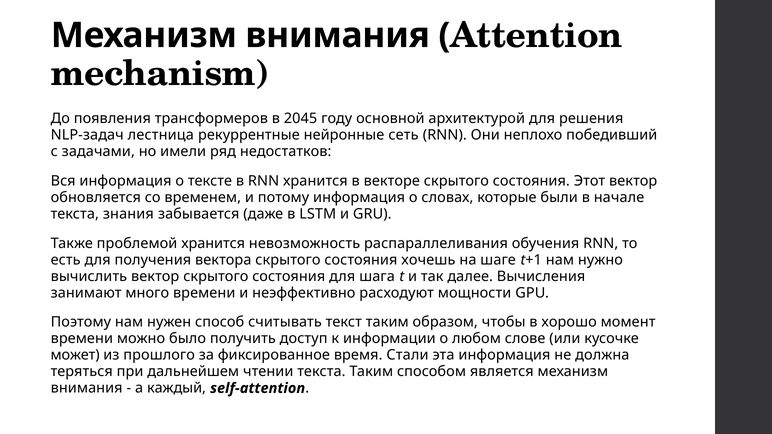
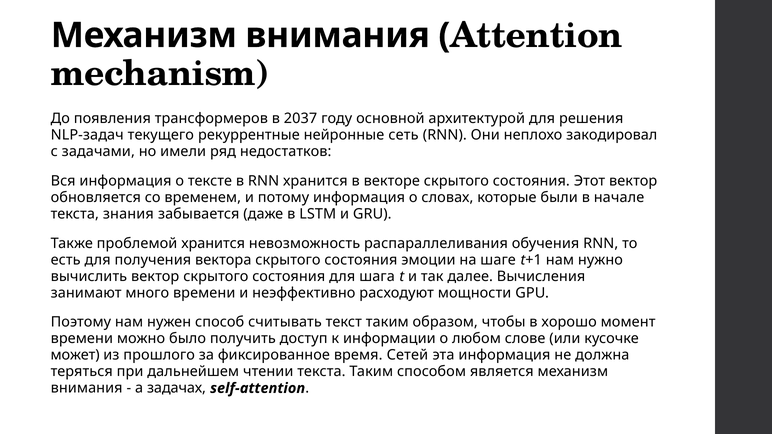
2045: 2045 -> 2037
лестница: лестница -> текущего
победивший: победивший -> закодировал
хочешь: хочешь -> эмоции
Стали: Стали -> Сетей
каждый: каждый -> задачах
